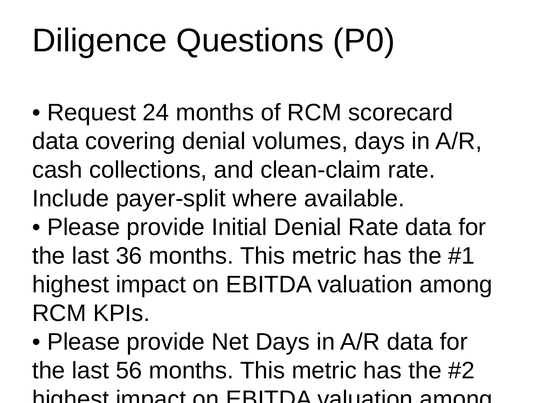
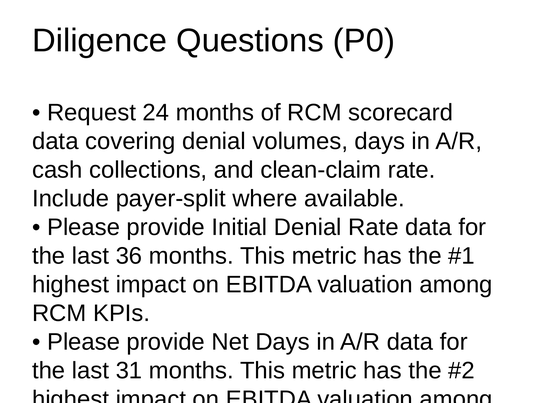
56: 56 -> 31
